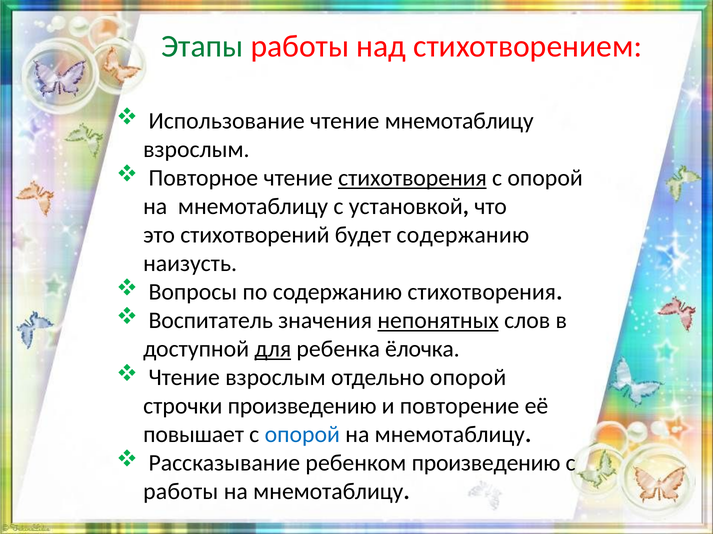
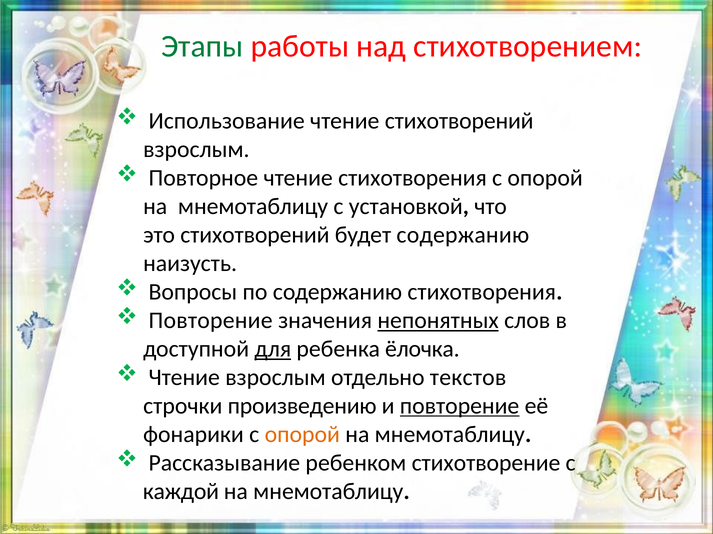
чтение мнемотаблицу: мнемотаблицу -> стихотворений
стихотворения at (412, 178) underline: present -> none
Воспитатель at (211, 321): Воспитатель -> Повторение
отдельно опорой: опорой -> текстов
повторение at (460, 406) underline: none -> present
повышает: повышает -> фонарики
опорой at (302, 435) colour: blue -> orange
ребенком произведению: произведению -> стихотворение
работы at (181, 492): работы -> каждой
